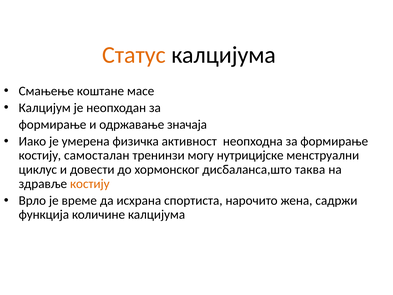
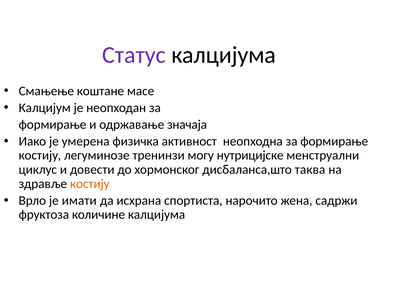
Статус colour: orange -> purple
самосталан: самосталан -> легуминозе
време: време -> имати
функција: функција -> фруктоза
